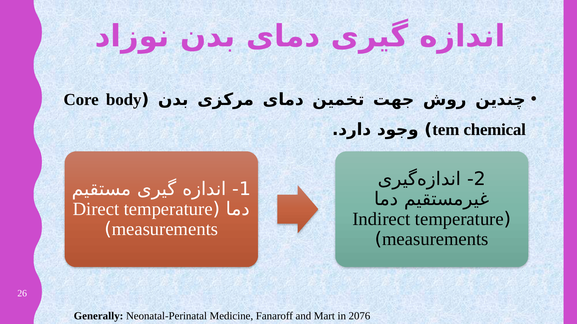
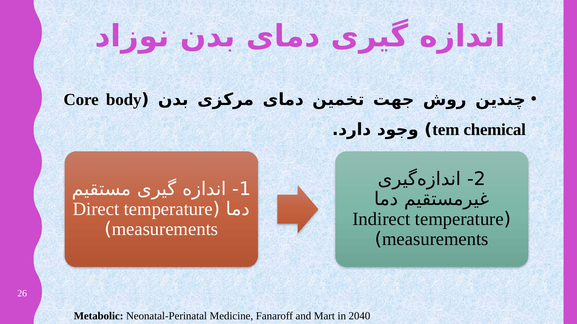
Generally: Generally -> Metabolic
2076: 2076 -> 2040
